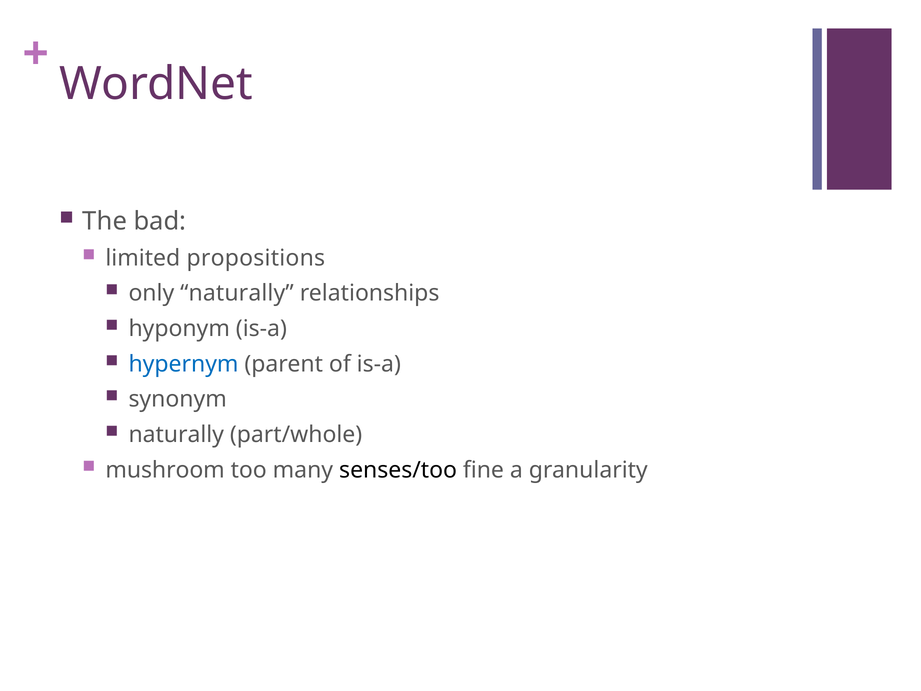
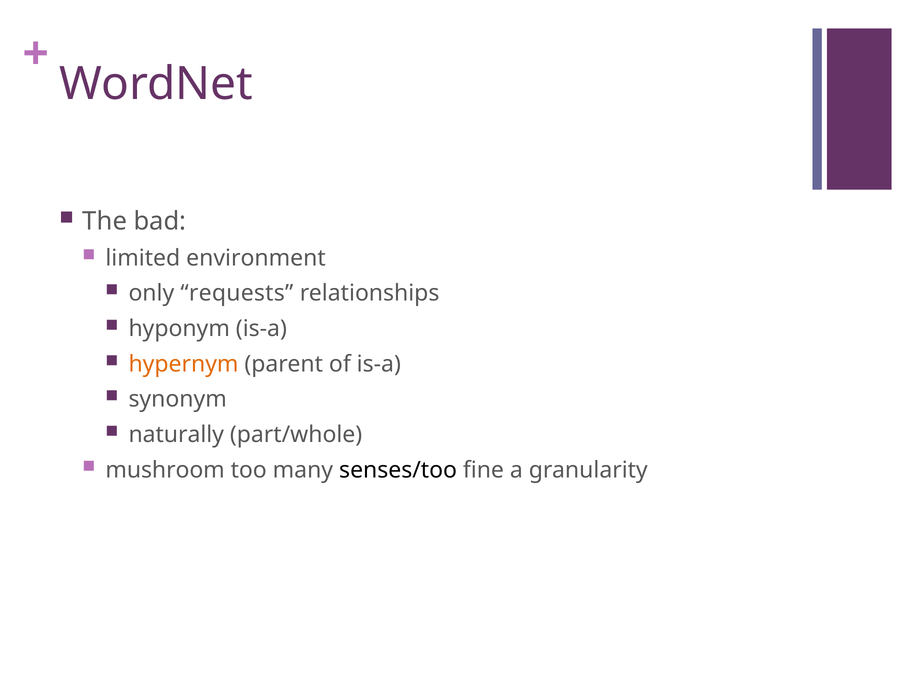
propositions: propositions -> environment
only naturally: naturally -> requests
hypernym colour: blue -> orange
